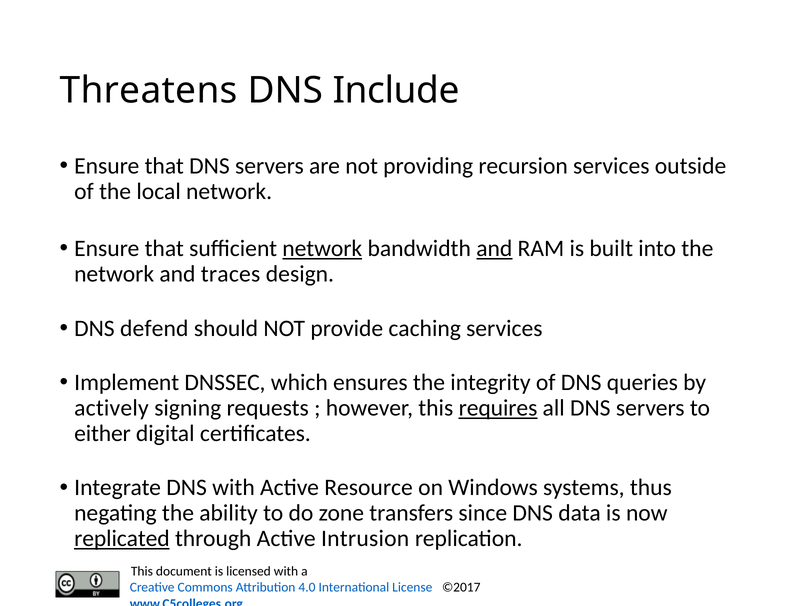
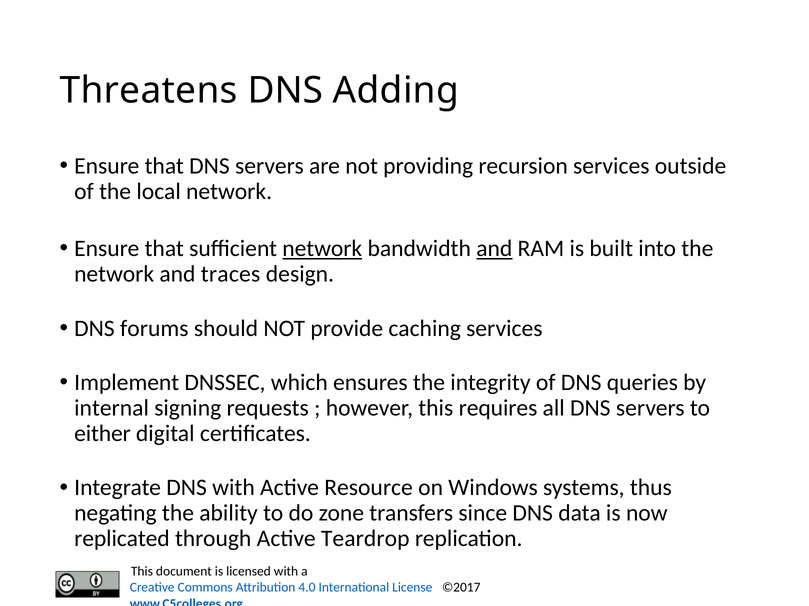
Include: Include -> Adding
defend: defend -> forums
actively: actively -> internal
requires underline: present -> none
replicated underline: present -> none
Intrusion: Intrusion -> Teardrop
